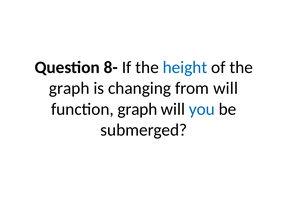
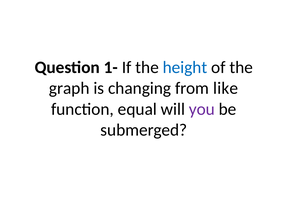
8-: 8- -> 1-
from will: will -> like
function graph: graph -> equal
you colour: blue -> purple
